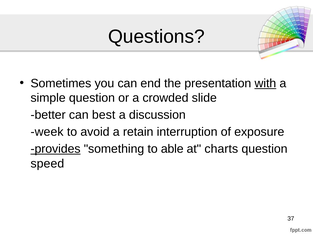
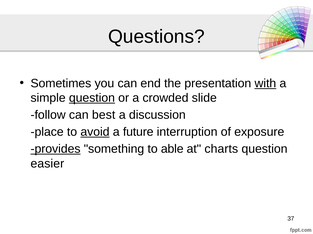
question at (92, 98) underline: none -> present
better: better -> follow
week: week -> place
avoid underline: none -> present
retain: retain -> future
speed: speed -> easier
